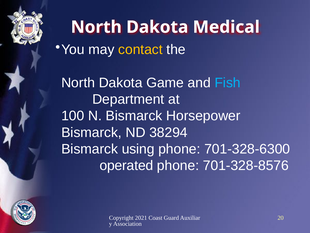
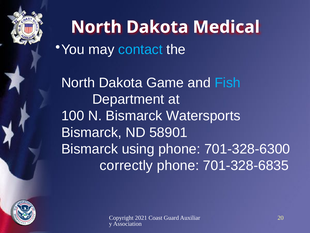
contact colour: yellow -> light blue
Horsepower: Horsepower -> Watersports
38294: 38294 -> 58901
operated: operated -> correctly
701-328-8576: 701-328-8576 -> 701-328-6835
